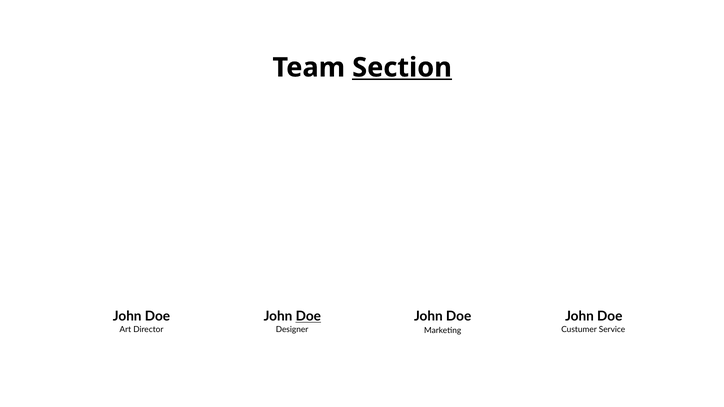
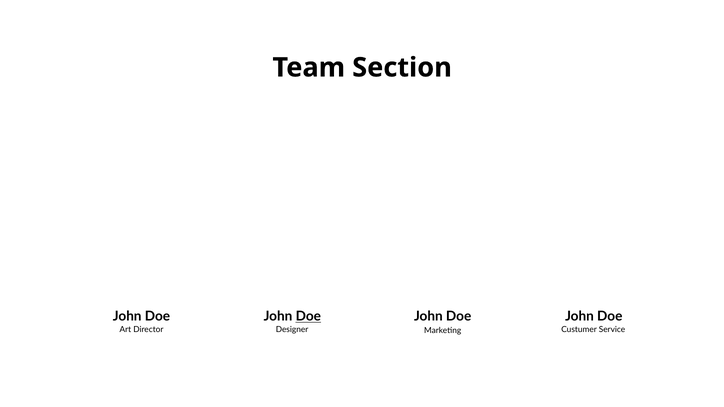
Section underline: present -> none
